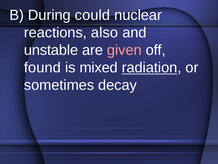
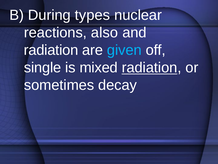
could: could -> types
unstable at (51, 50): unstable -> radiation
given colour: pink -> light blue
found: found -> single
